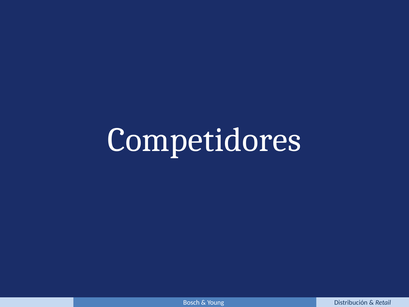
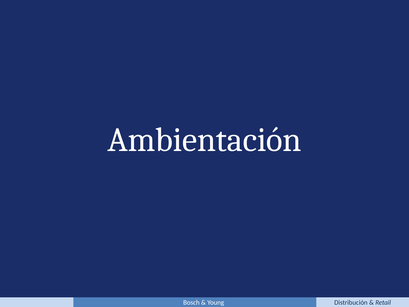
Competidores: Competidores -> Ambientación
